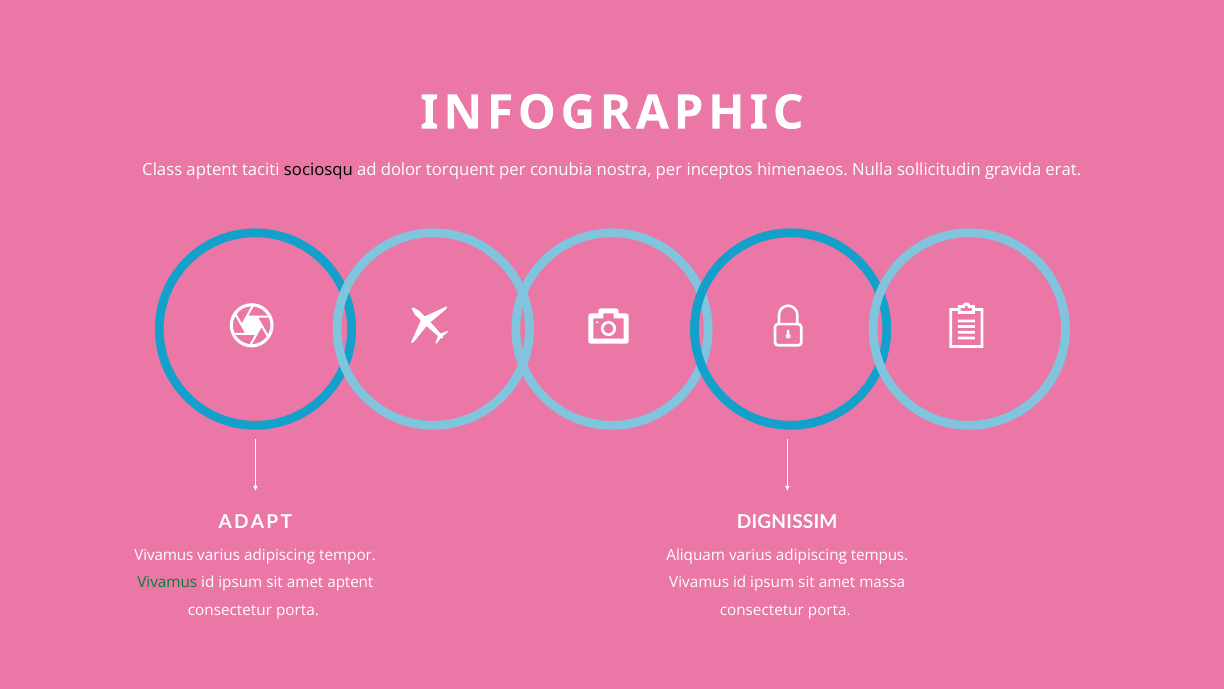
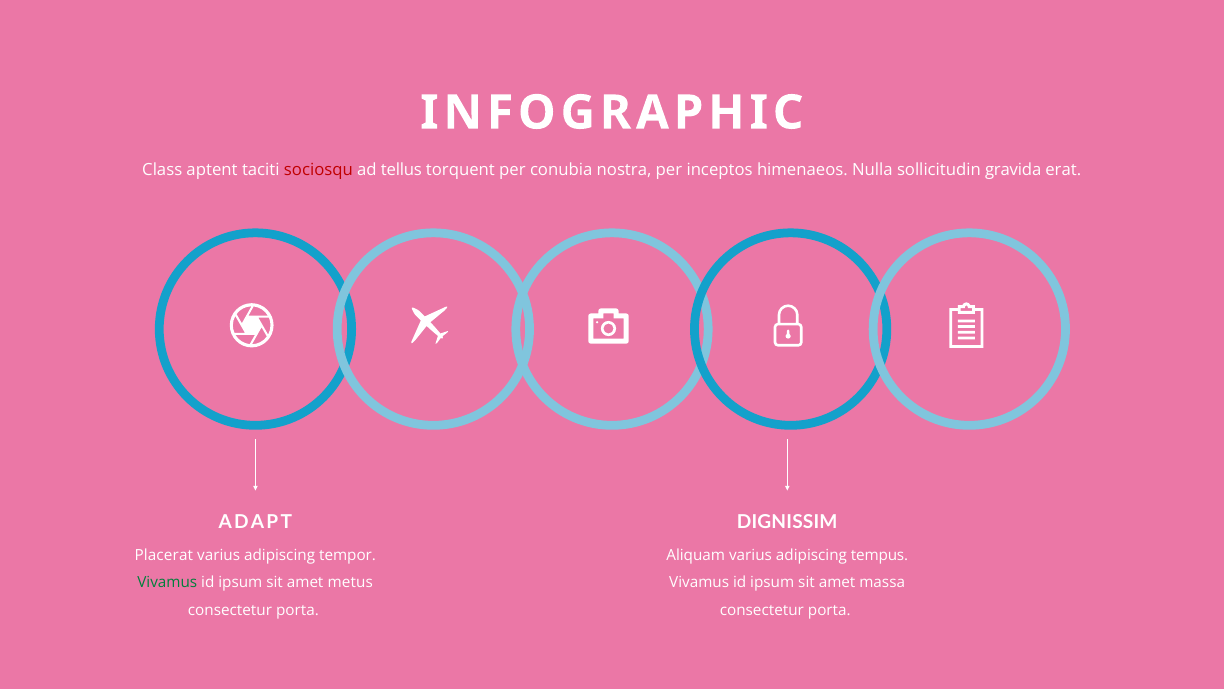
sociosqu colour: black -> red
dolor: dolor -> tellus
Vivamus at (164, 555): Vivamus -> Placerat
amet aptent: aptent -> metus
